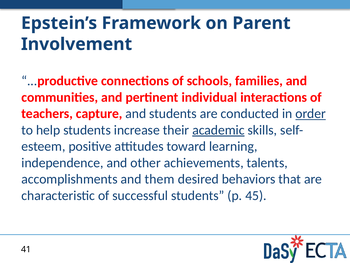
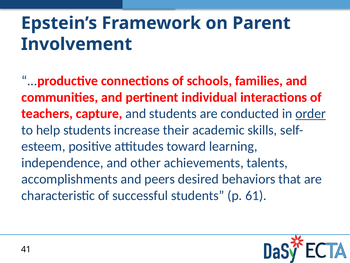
academic underline: present -> none
them: them -> peers
45: 45 -> 61
